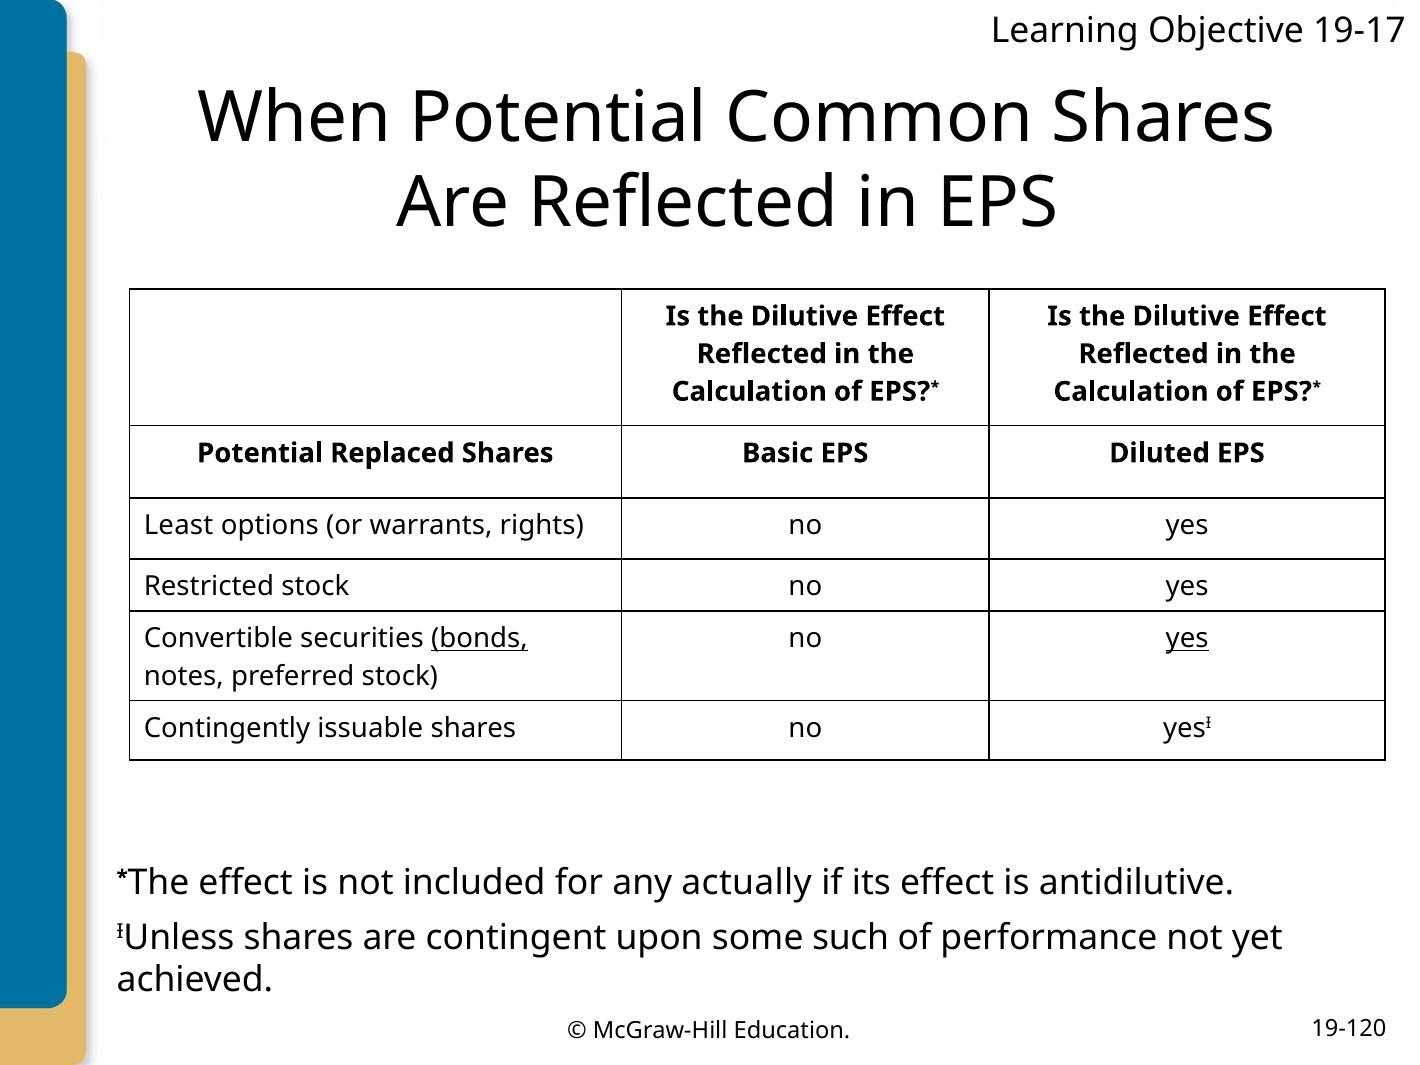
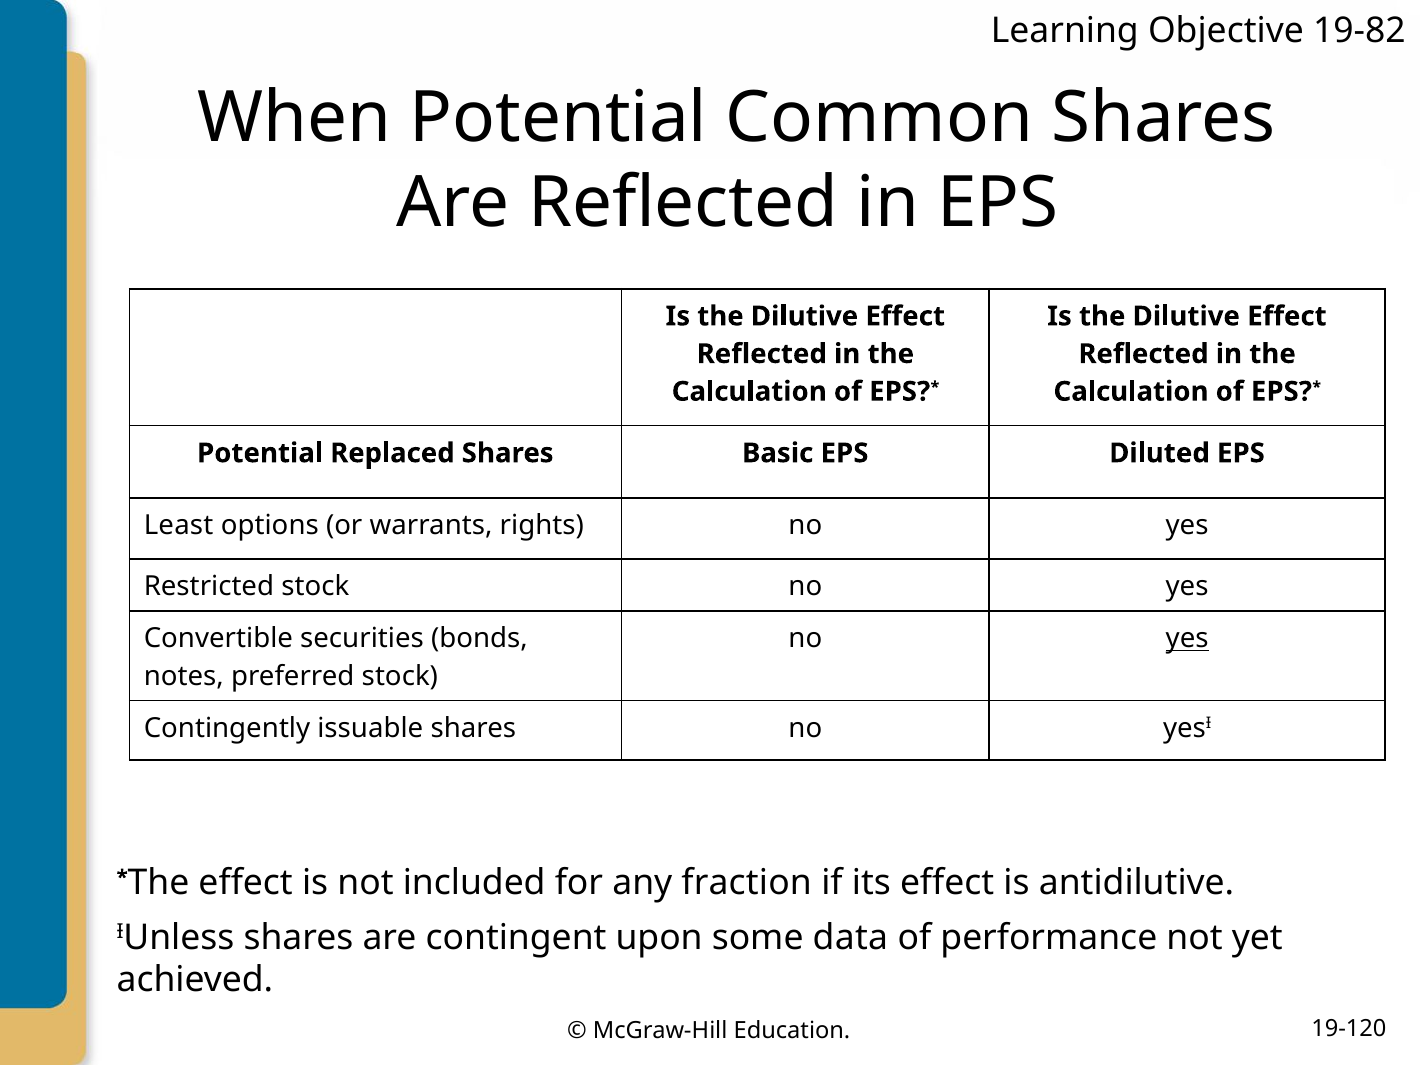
19-17: 19-17 -> 19-82
bonds underline: present -> none
actually: actually -> fraction
such: such -> data
